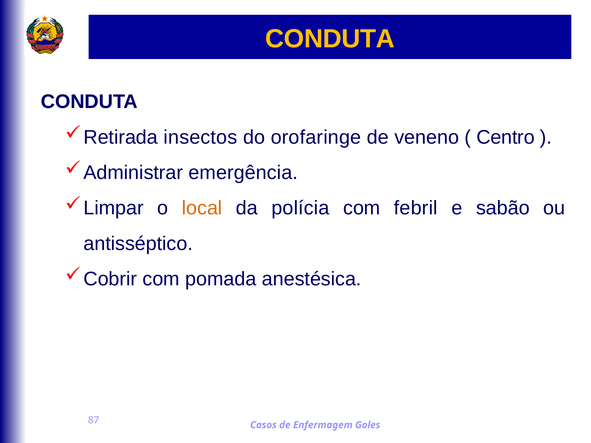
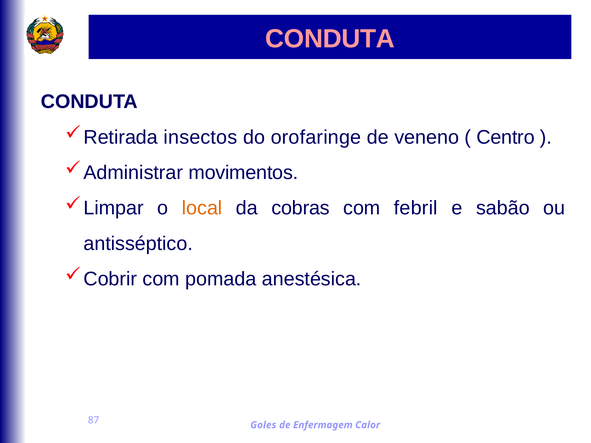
CONDUTA at (330, 39) colour: yellow -> pink
emergência: emergência -> movimentos
polícia: polícia -> cobras
Casos: Casos -> Goles
Goles: Goles -> Calor
